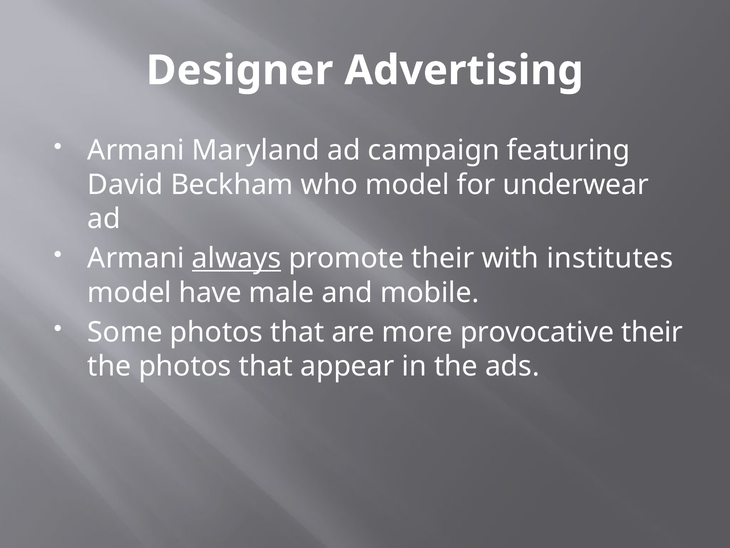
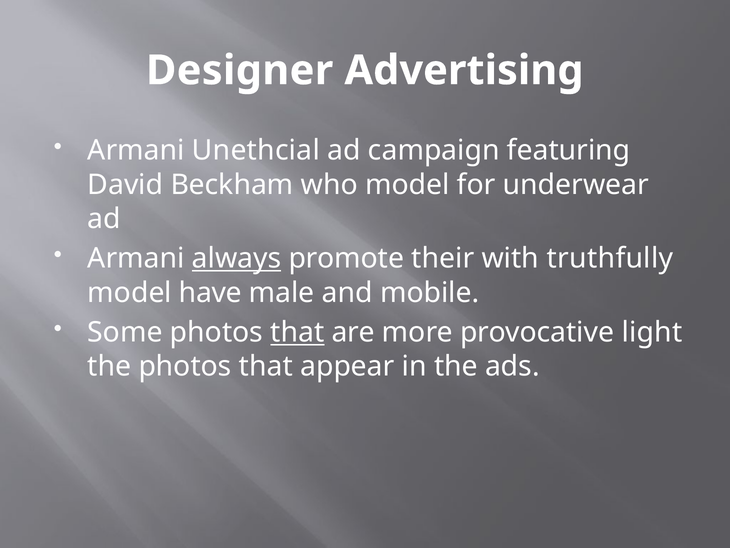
Maryland: Maryland -> Unethcial
institutes: institutes -> truthfully
that at (297, 332) underline: none -> present
provocative their: their -> light
